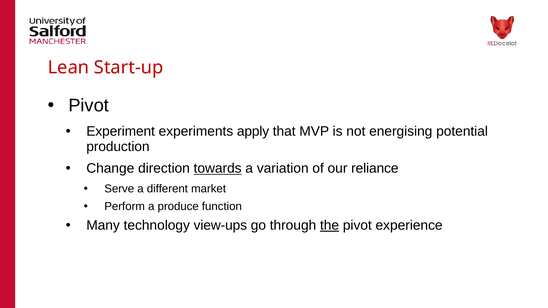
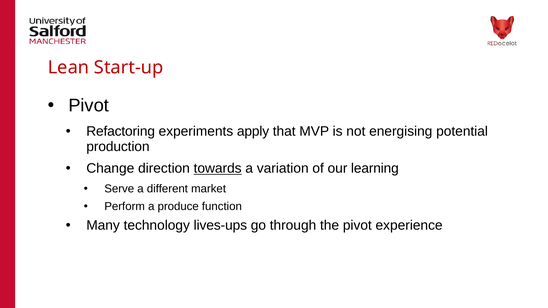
Experiment: Experiment -> Refactoring
reliance: reliance -> learning
view-ups: view-ups -> lives-ups
the underline: present -> none
